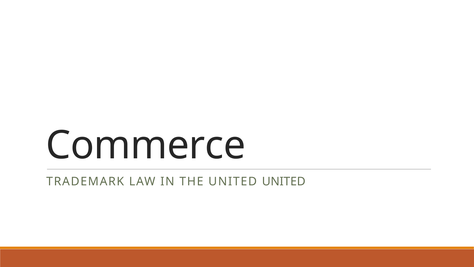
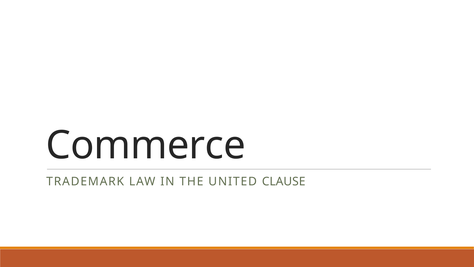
UNITED UNITED: UNITED -> CLAUSE
